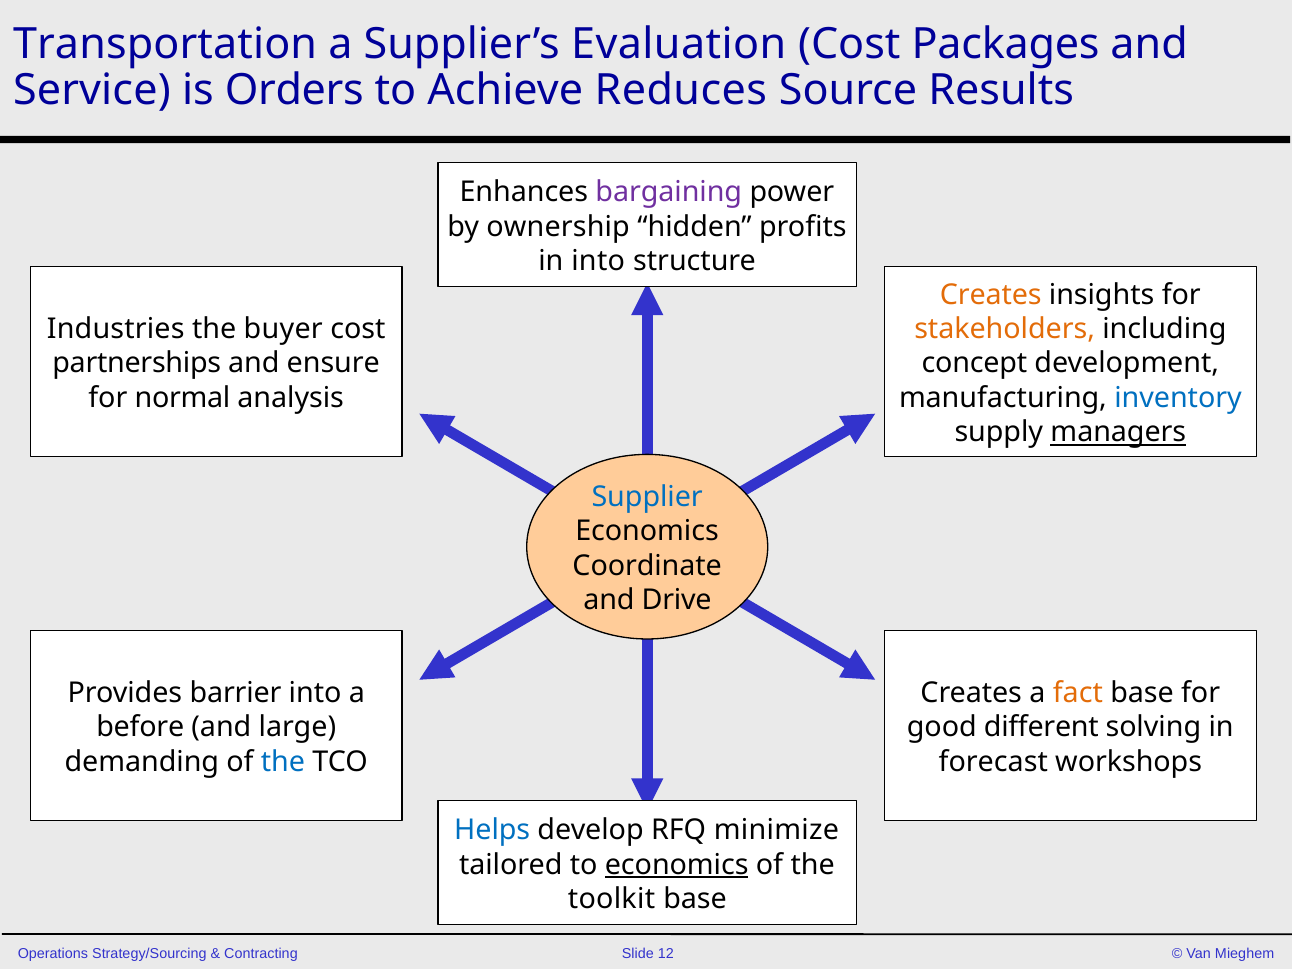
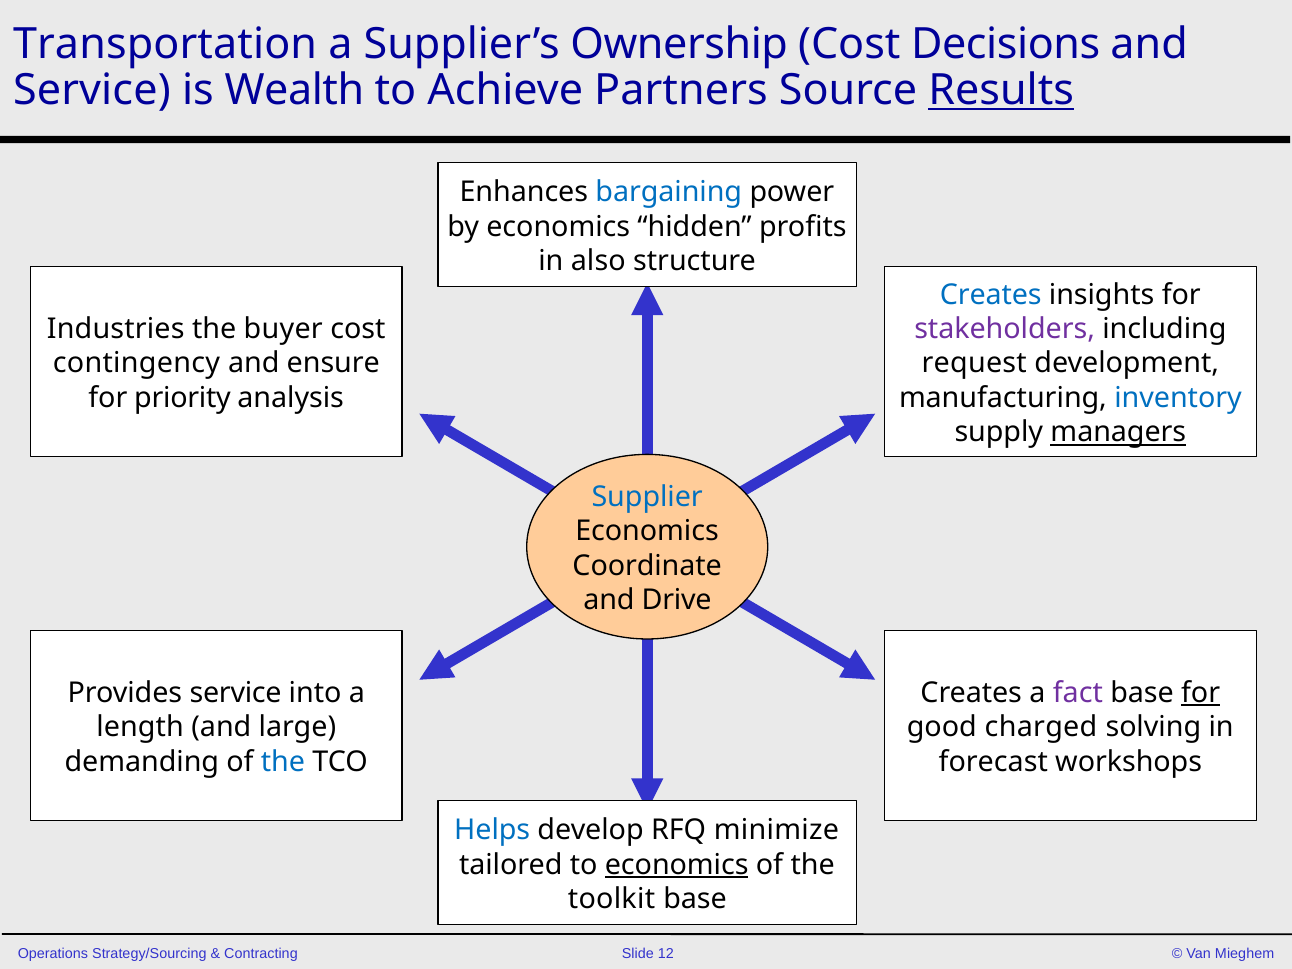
Evaluation: Evaluation -> Ownership
Packages: Packages -> Decisions
Orders: Orders -> Wealth
Reduces: Reduces -> Partners
Results underline: none -> present
bargaining colour: purple -> blue
by ownership: ownership -> economics
in into: into -> also
Creates at (991, 295) colour: orange -> blue
stakeholders colour: orange -> purple
partnerships: partnerships -> contingency
concept: concept -> request
normal: normal -> priority
Provides barrier: barrier -> service
fact colour: orange -> purple
for at (1201, 693) underline: none -> present
before: before -> length
different: different -> charged
